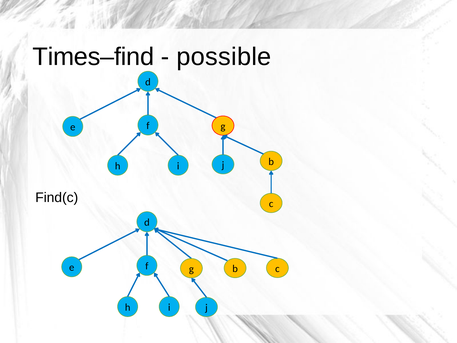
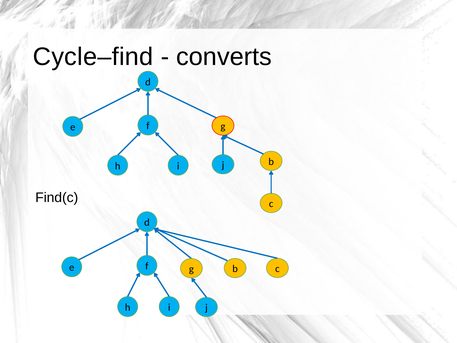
Times–find: Times–find -> Cycle–find
possible: possible -> converts
